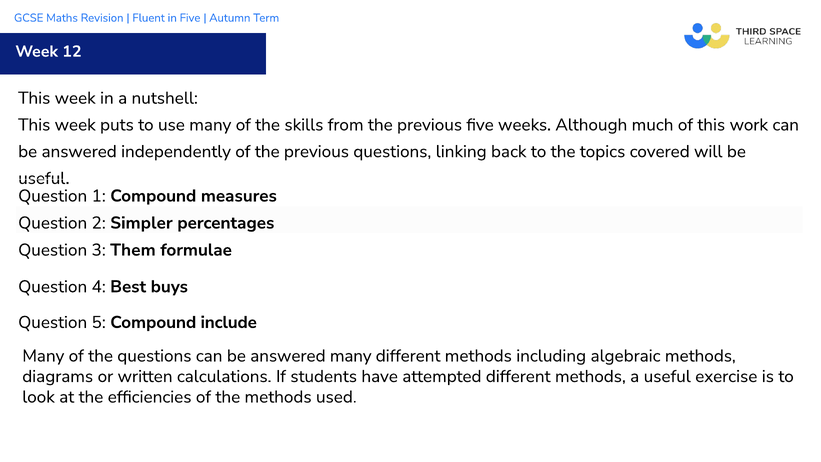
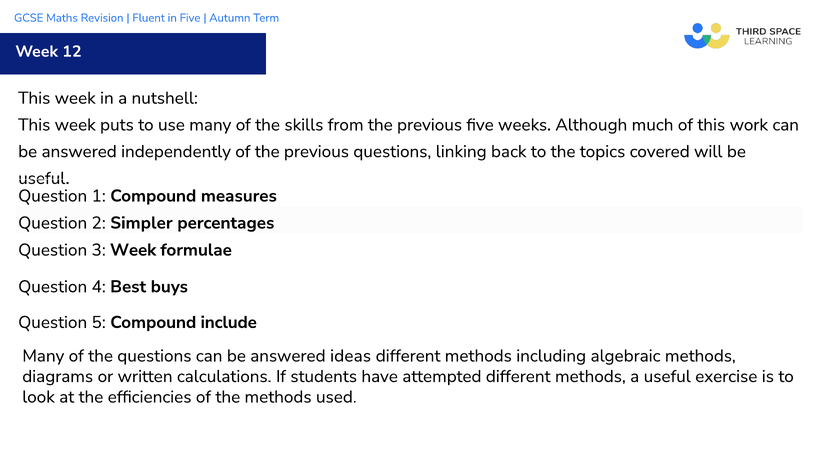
3 Them: Them -> Week
answered many: many -> ideas
